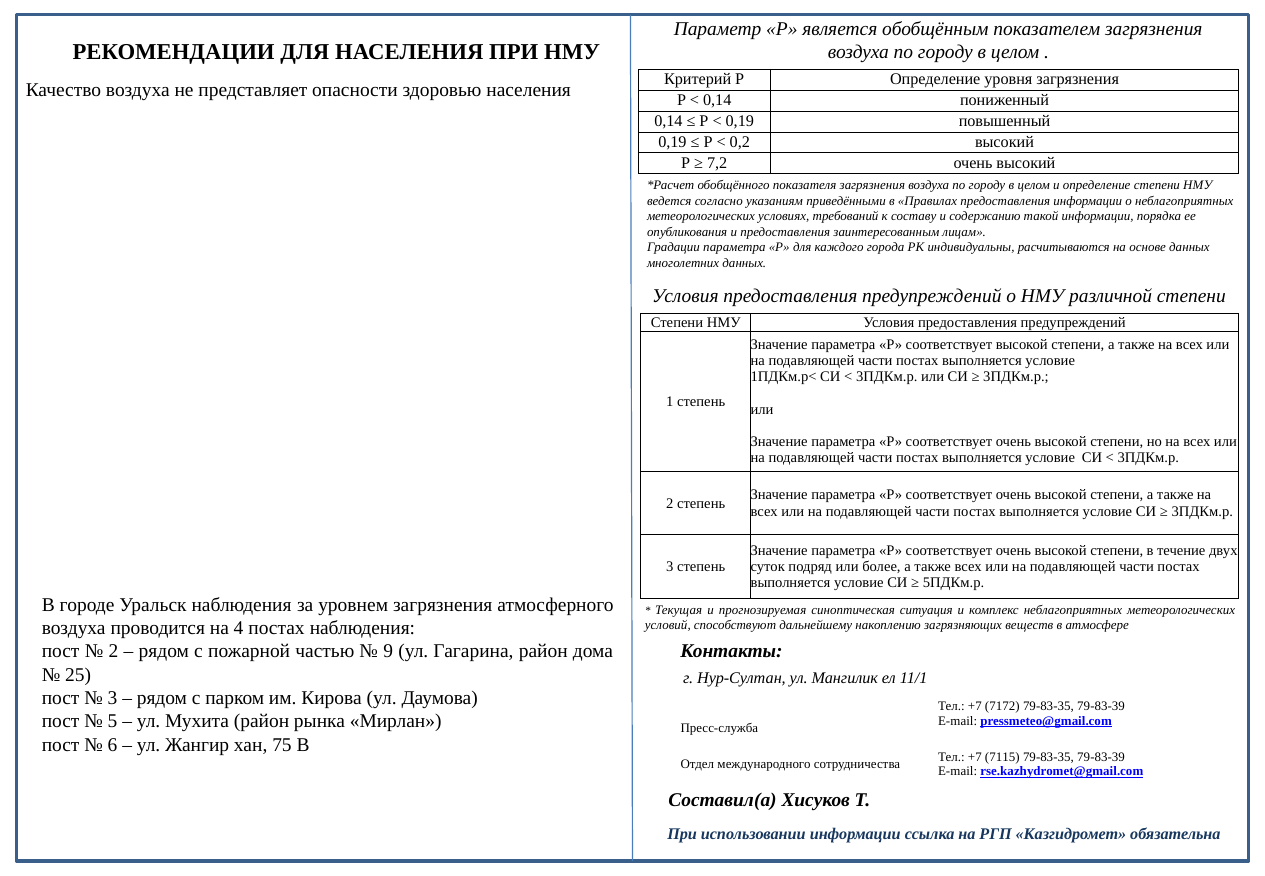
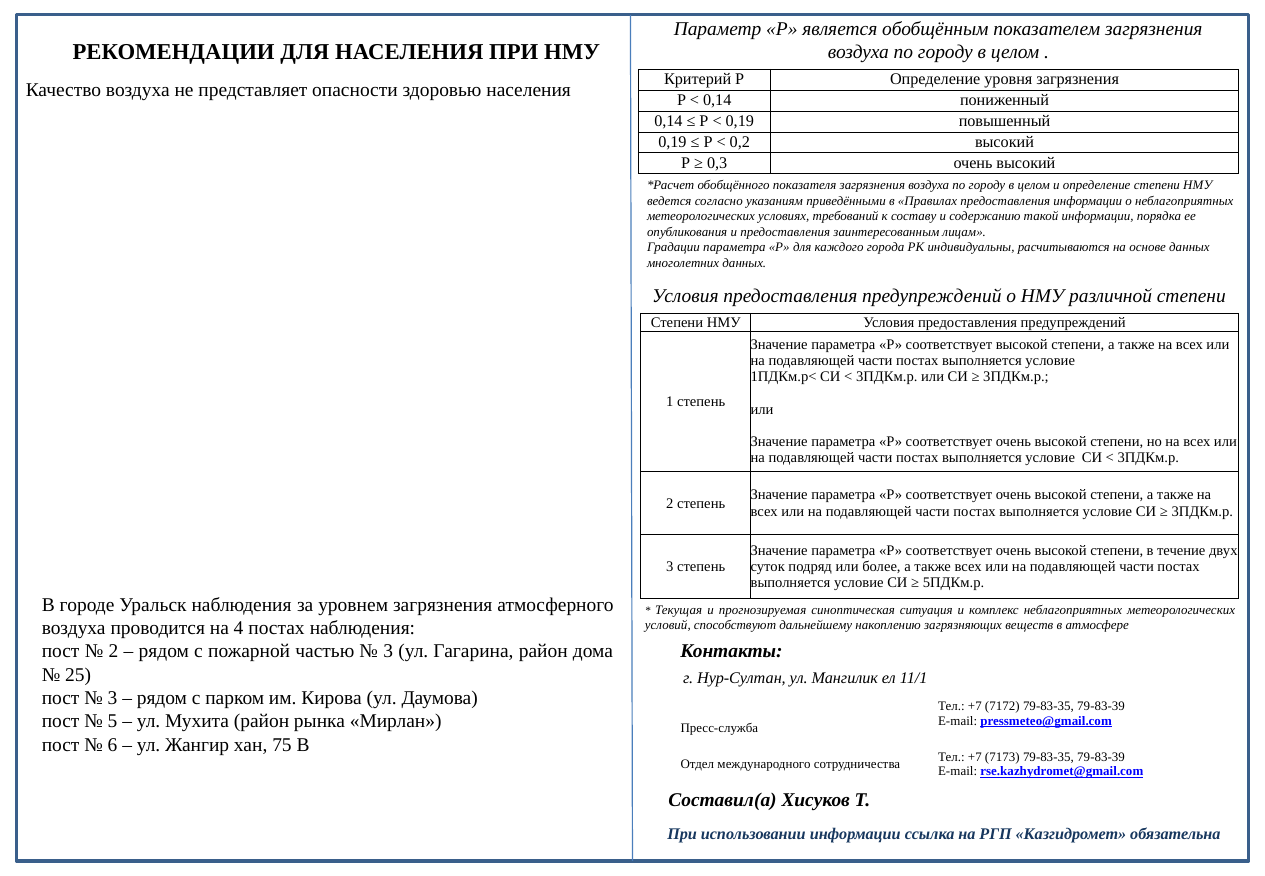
7,2: 7,2 -> 0,3
9 at (388, 651): 9 -> 3
7115: 7115 -> 7173
